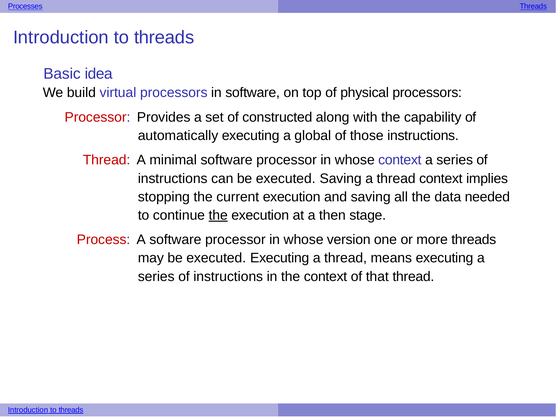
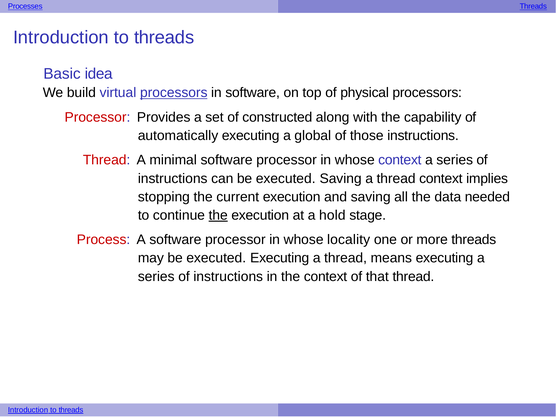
processors at (174, 93) underline: none -> present
then: then -> hold
version: version -> locality
